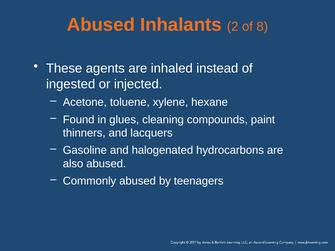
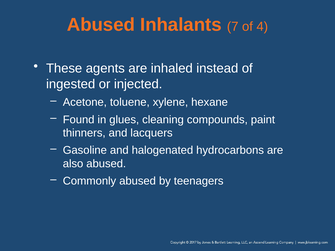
2: 2 -> 7
8: 8 -> 4
